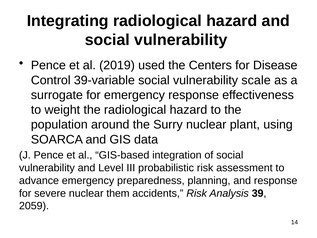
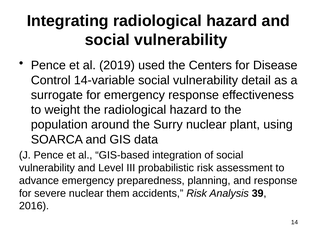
39-variable: 39-variable -> 14-variable
scale: scale -> detail
2059: 2059 -> 2016
